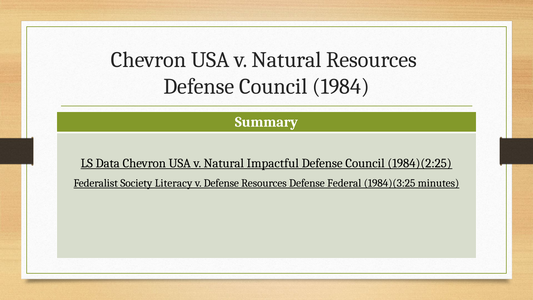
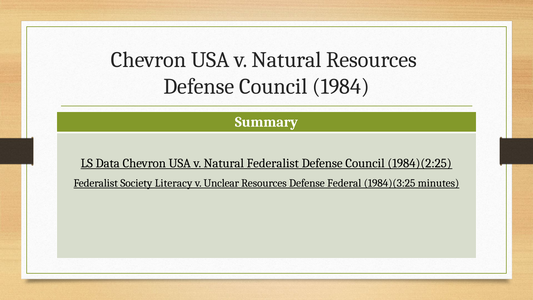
Natural Impactful: Impactful -> Federalist
v Defense: Defense -> Unclear
